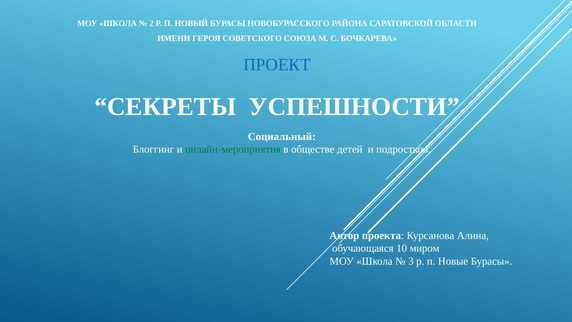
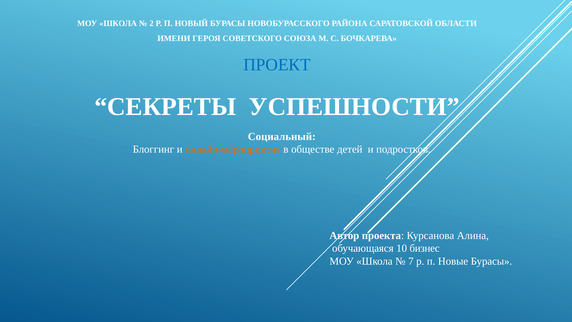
онлайн-мероприятия colour: green -> orange
миром: миром -> бизнес
3: 3 -> 7
